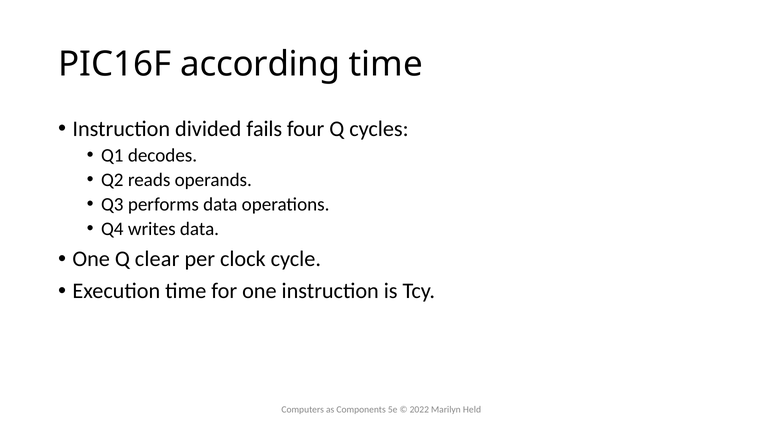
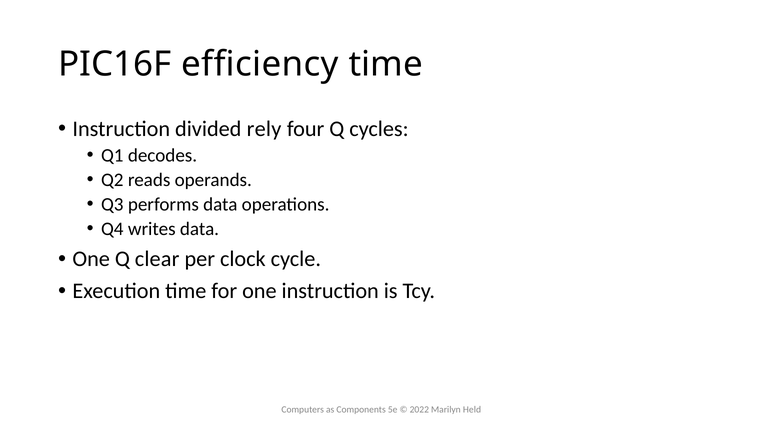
according: according -> efficiency
fails: fails -> rely
